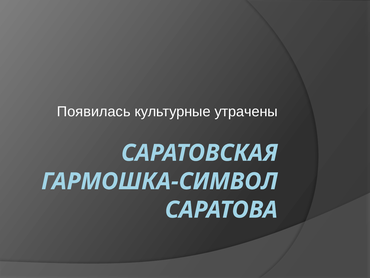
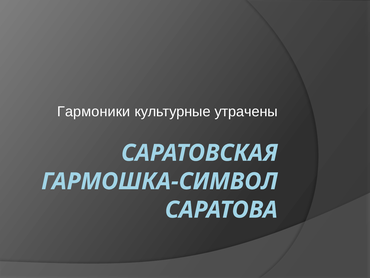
Появилась: Появилась -> Гармоники
